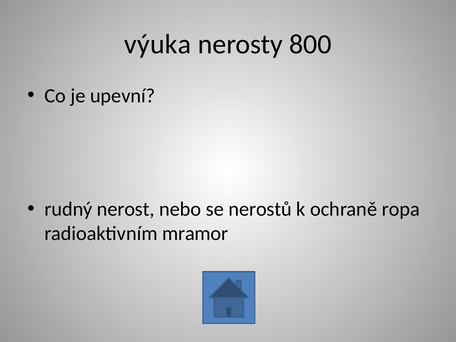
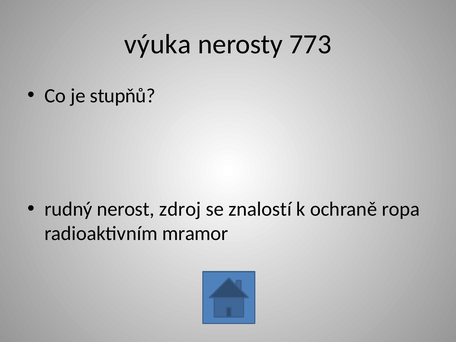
800: 800 -> 773
upevní: upevní -> stupňů
nebo: nebo -> zdroj
nerostů: nerostů -> znalostí
